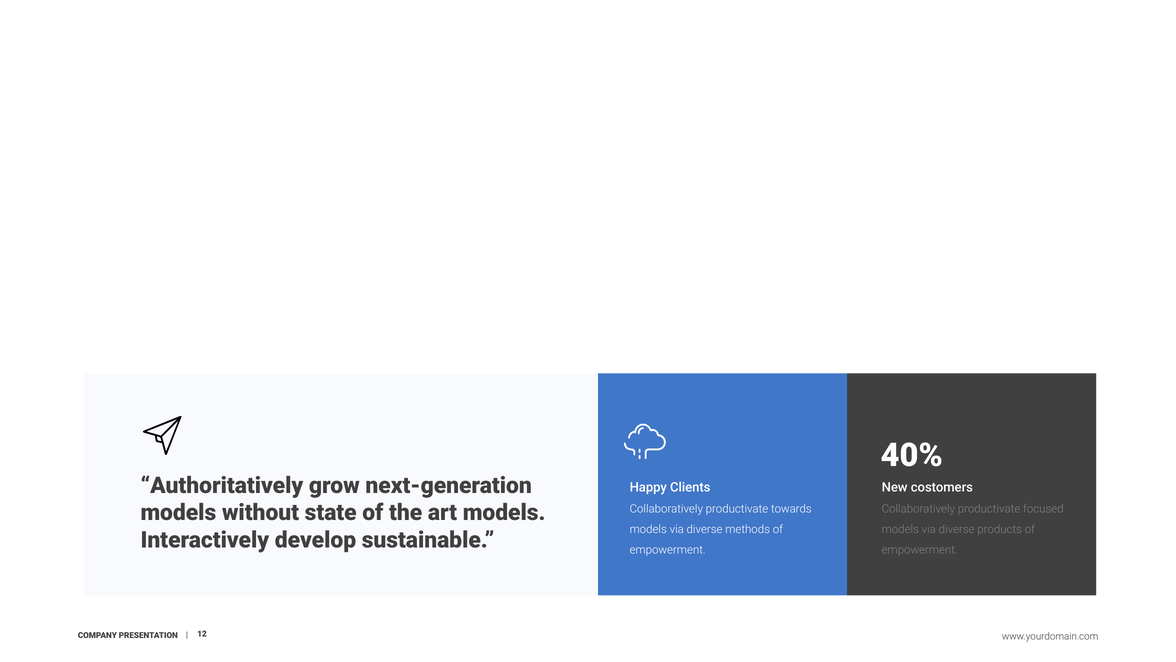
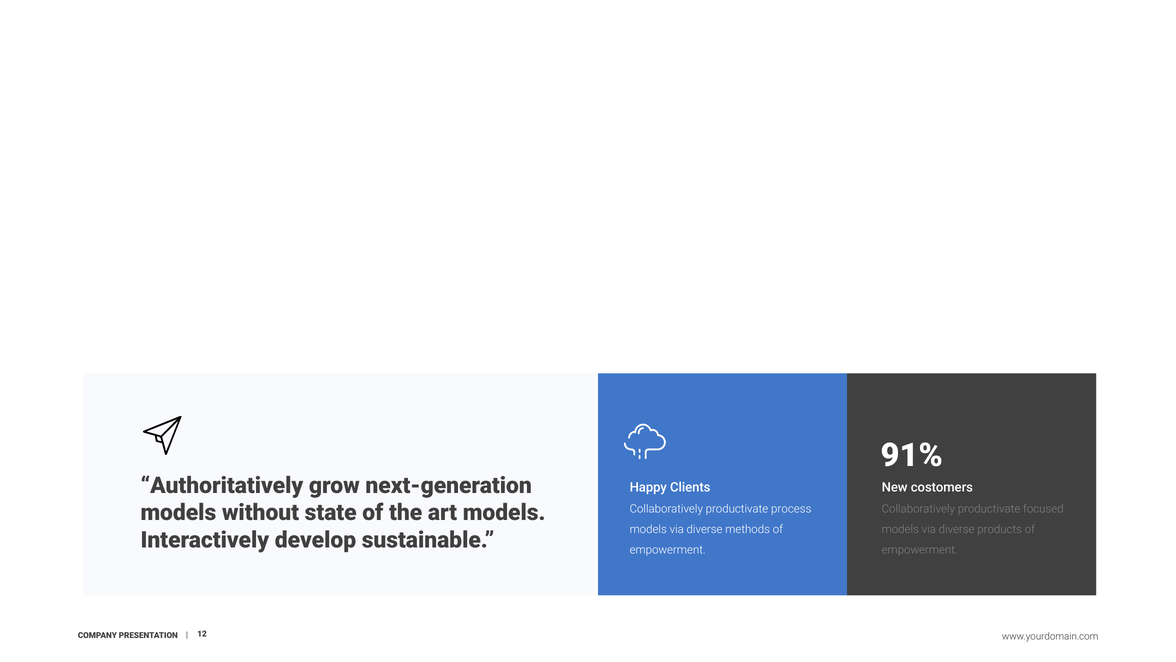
40%: 40% -> 91%
towards: towards -> process
